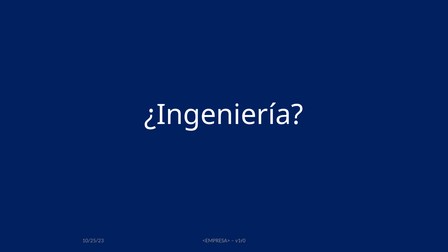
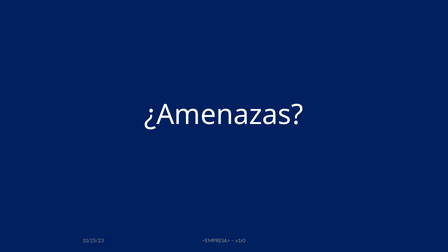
¿Ingeniería: ¿Ingeniería -> ¿Amenazas
